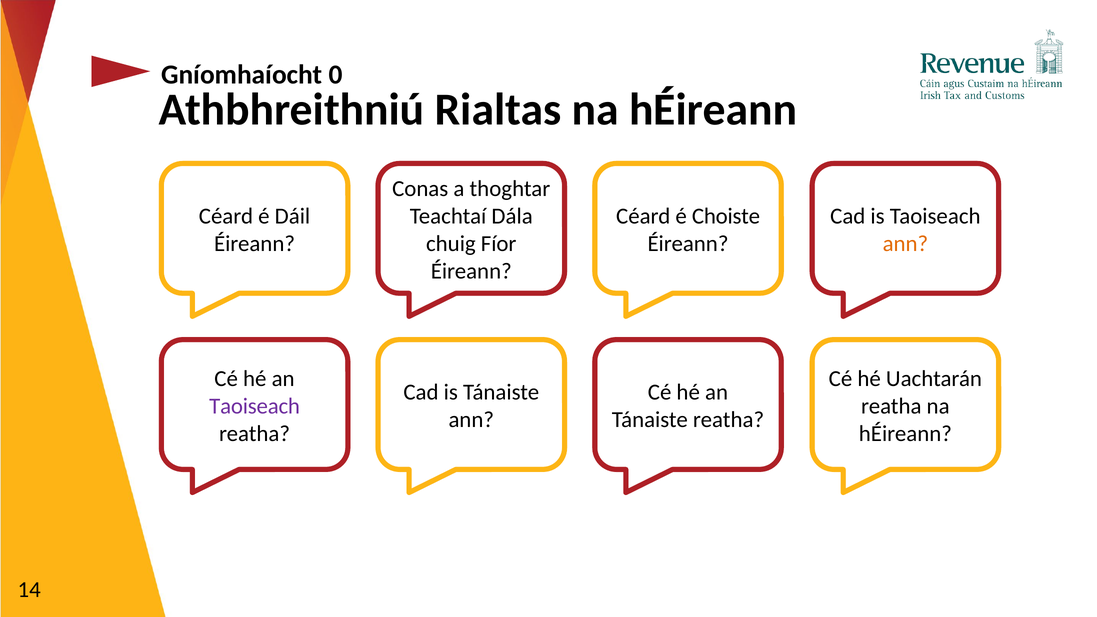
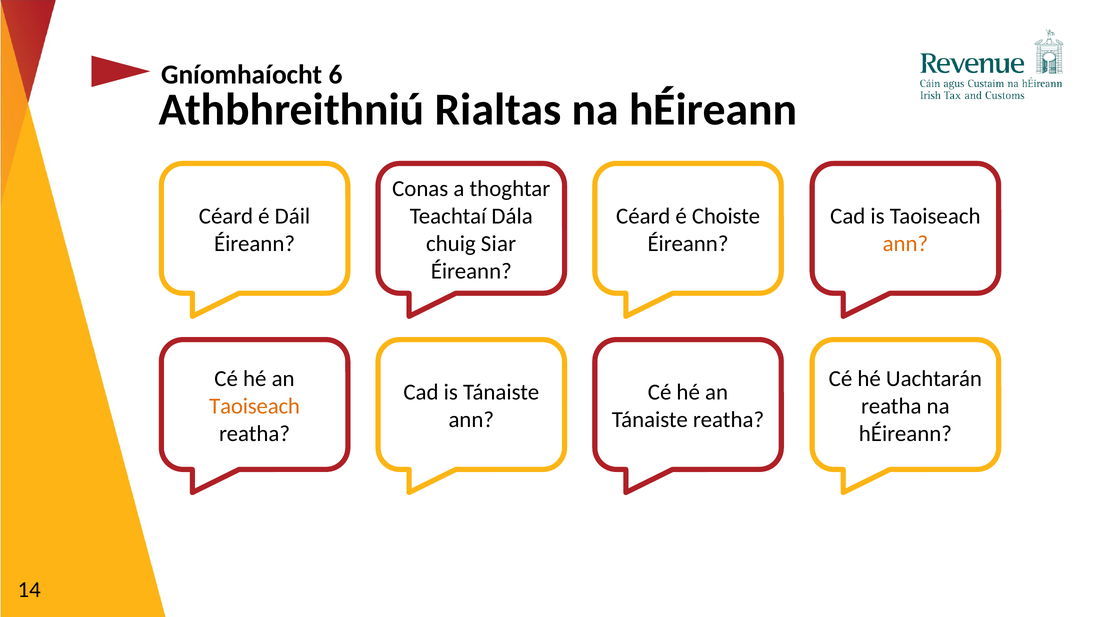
0: 0 -> 6
Fíor: Fíor -> Siar
Taoiseach at (255, 406) colour: purple -> orange
